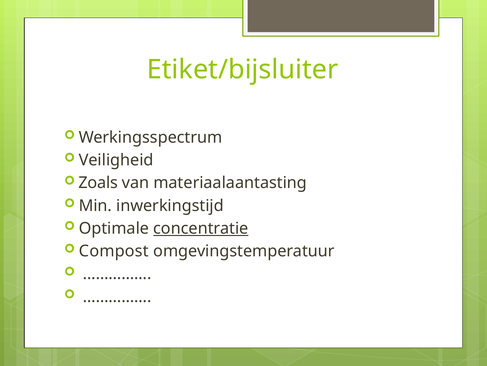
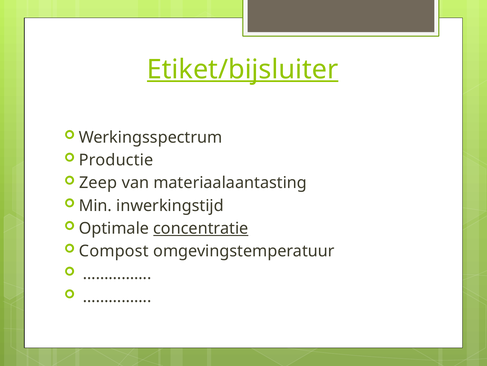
Etiket/bijsluiter underline: none -> present
Veiligheid: Veiligheid -> Productie
Zoals: Zoals -> Zeep
